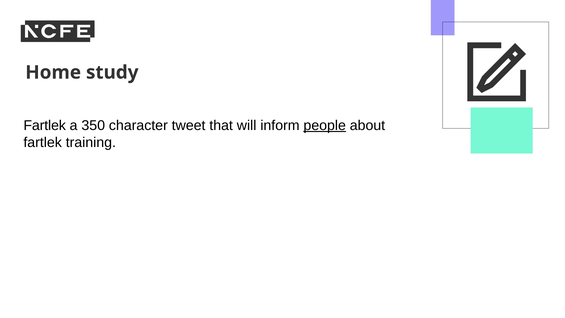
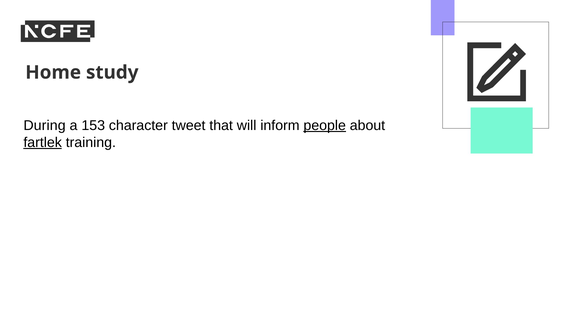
Fartlek at (45, 125): Fartlek -> During
350: 350 -> 153
fartlek at (43, 142) underline: none -> present
